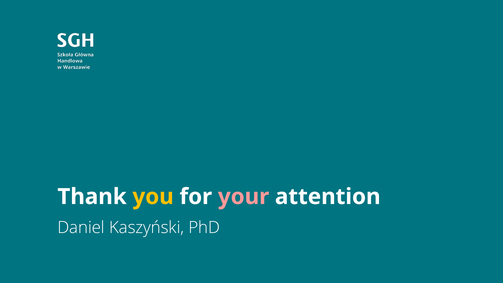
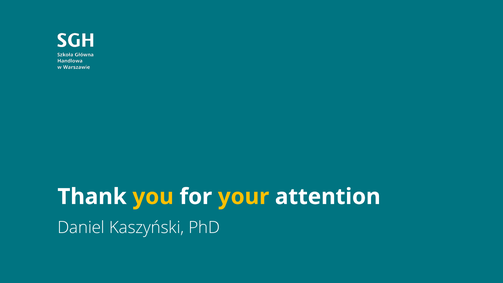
your colour: pink -> yellow
